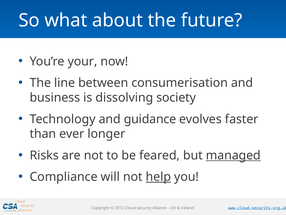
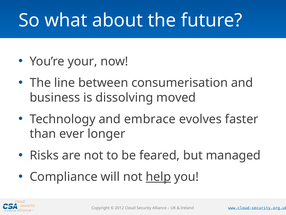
society: society -> moved
guidance: guidance -> embrace
managed underline: present -> none
